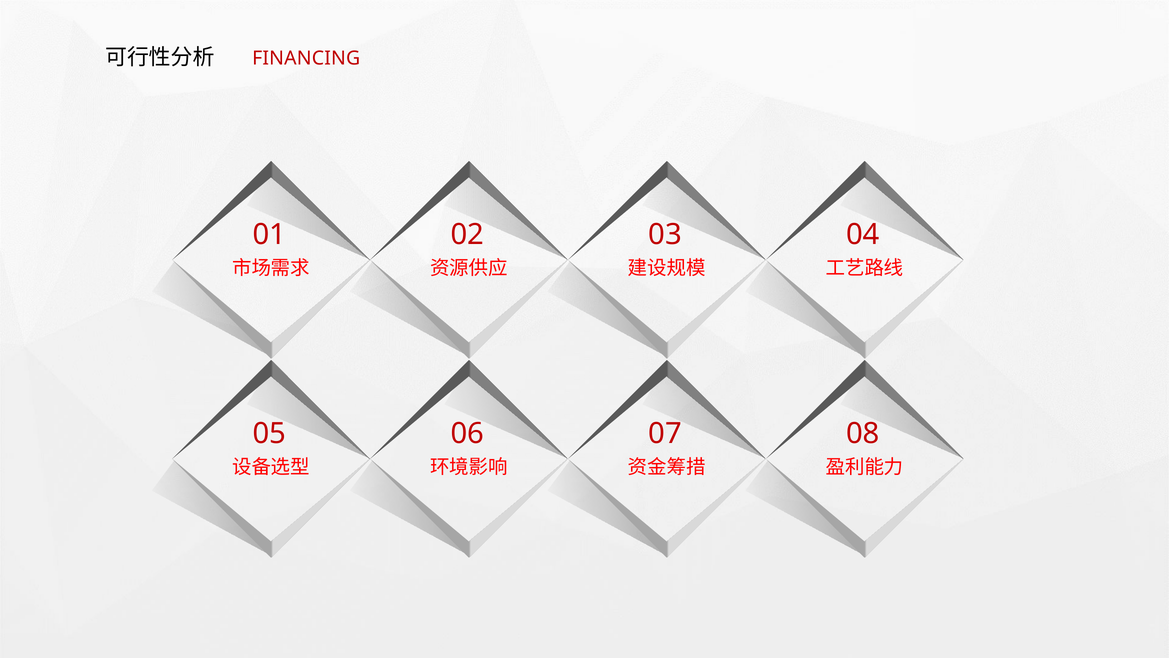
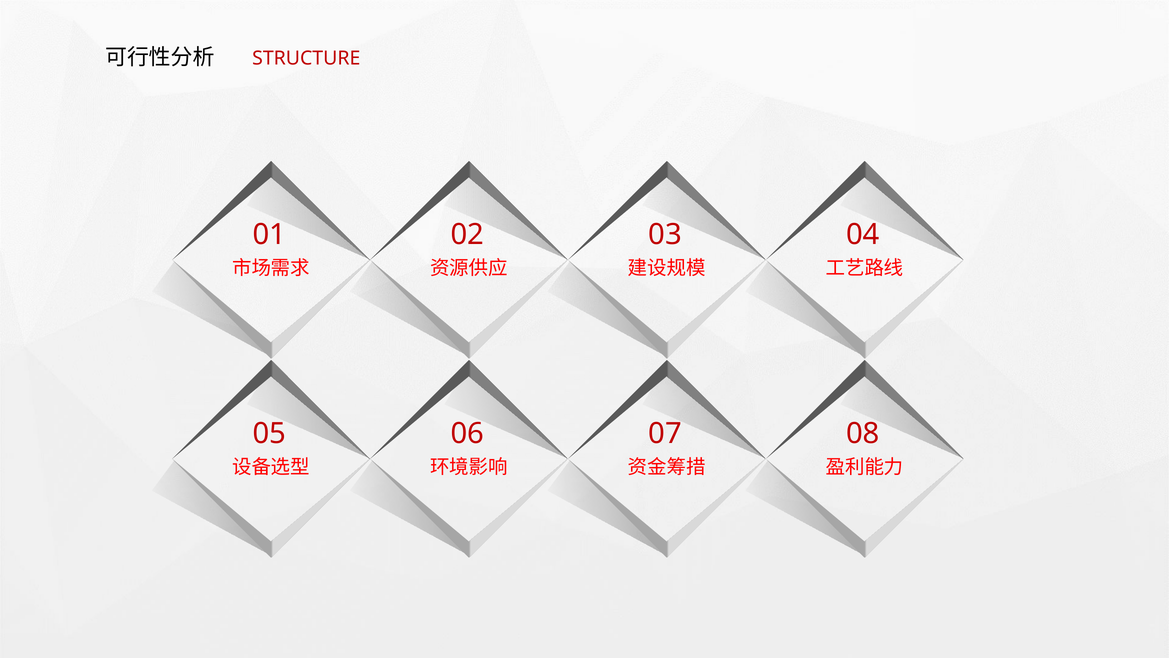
FINANCING: FINANCING -> STRUCTURE
